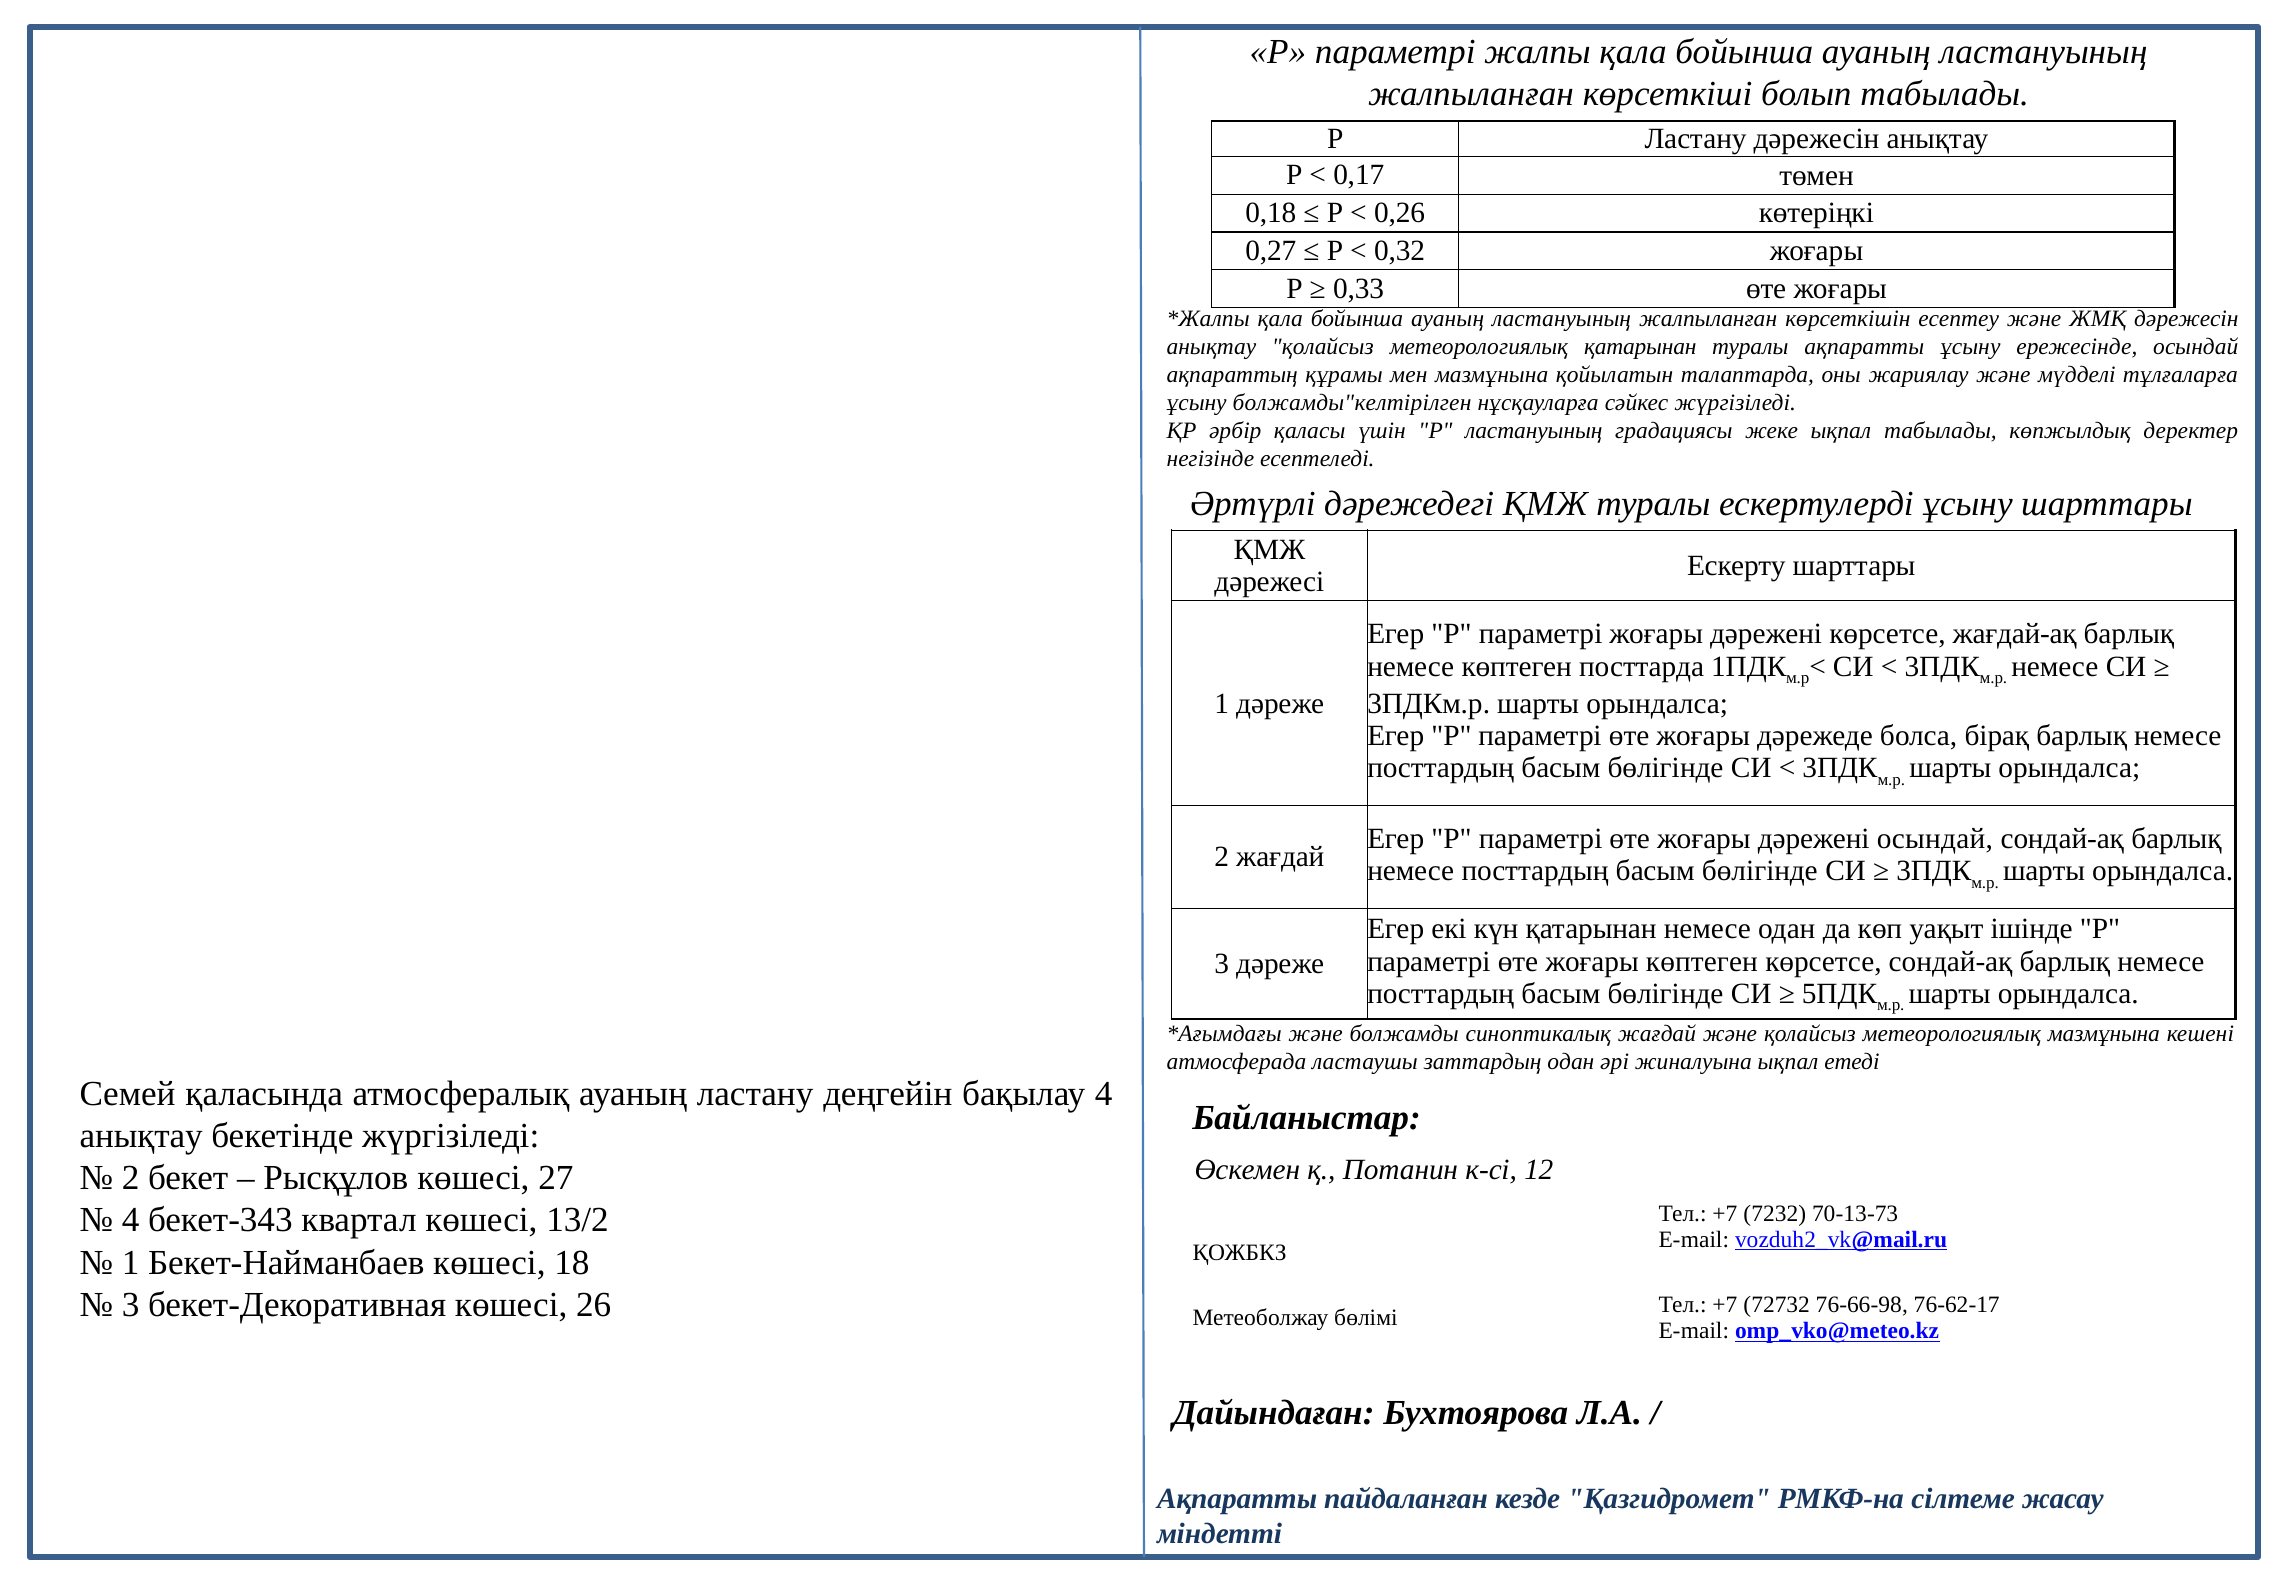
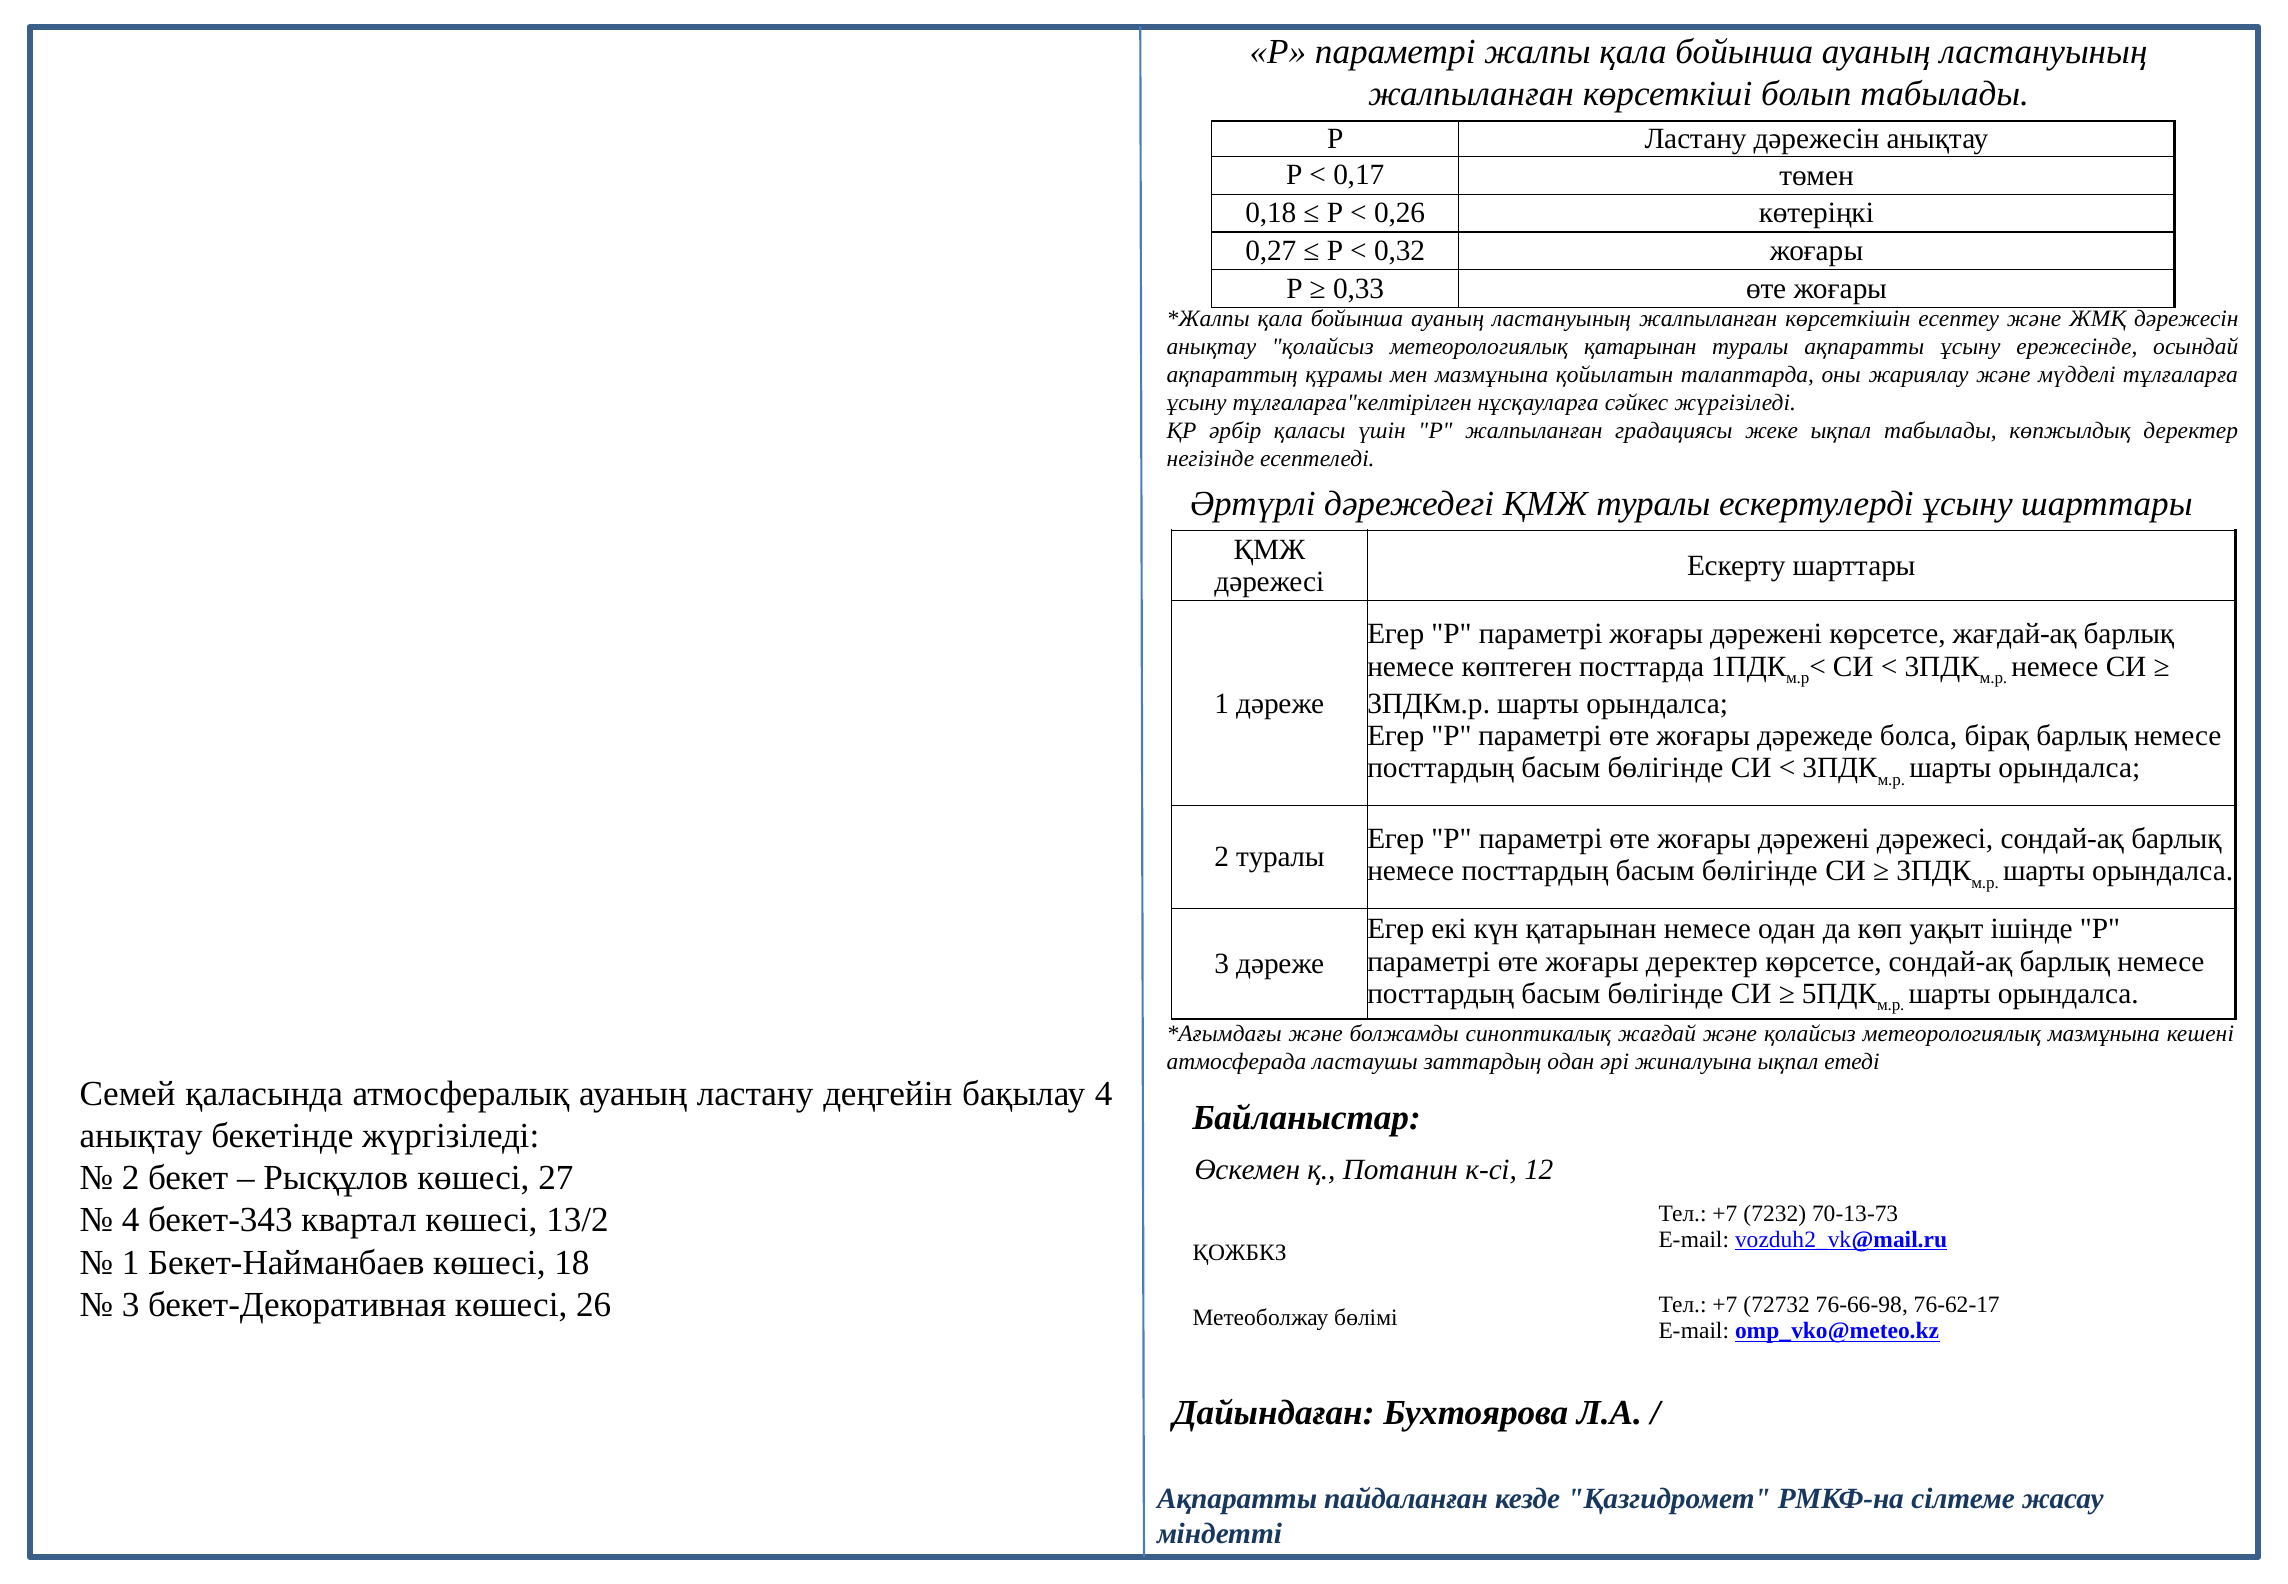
болжамды"келтірілген: болжамды"келтірілген -> тұлғаларға"келтірілген
Р ластануының: ластануының -> жалпыланған
дәрежені осындай: осындай -> дәрежесі
2 жағдай: жағдай -> туралы
жоғары көптеген: көптеген -> деректер
